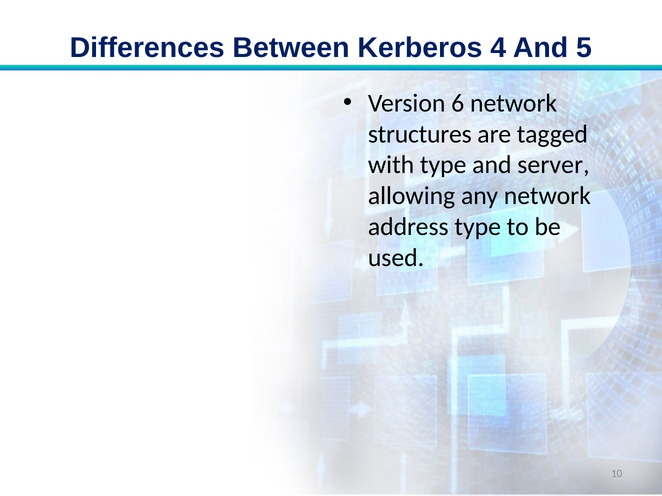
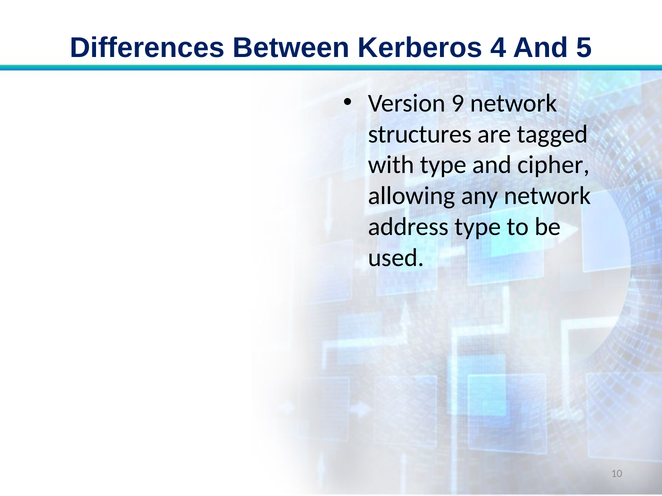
6: 6 -> 9
server: server -> cipher
